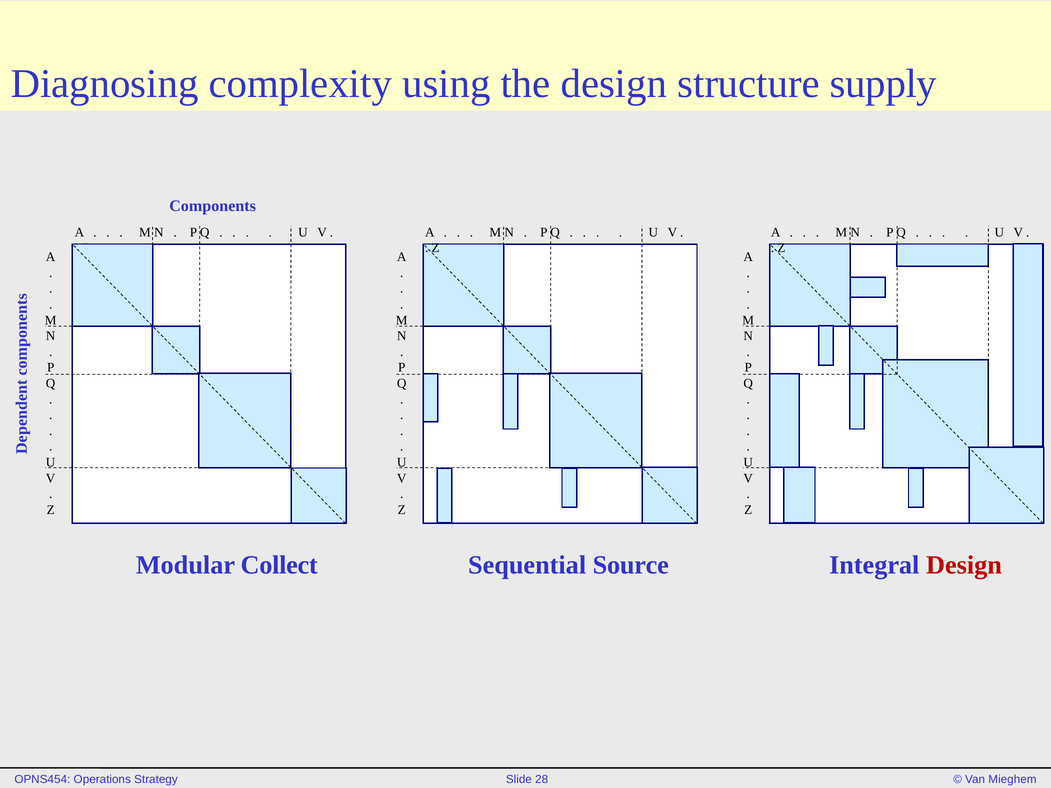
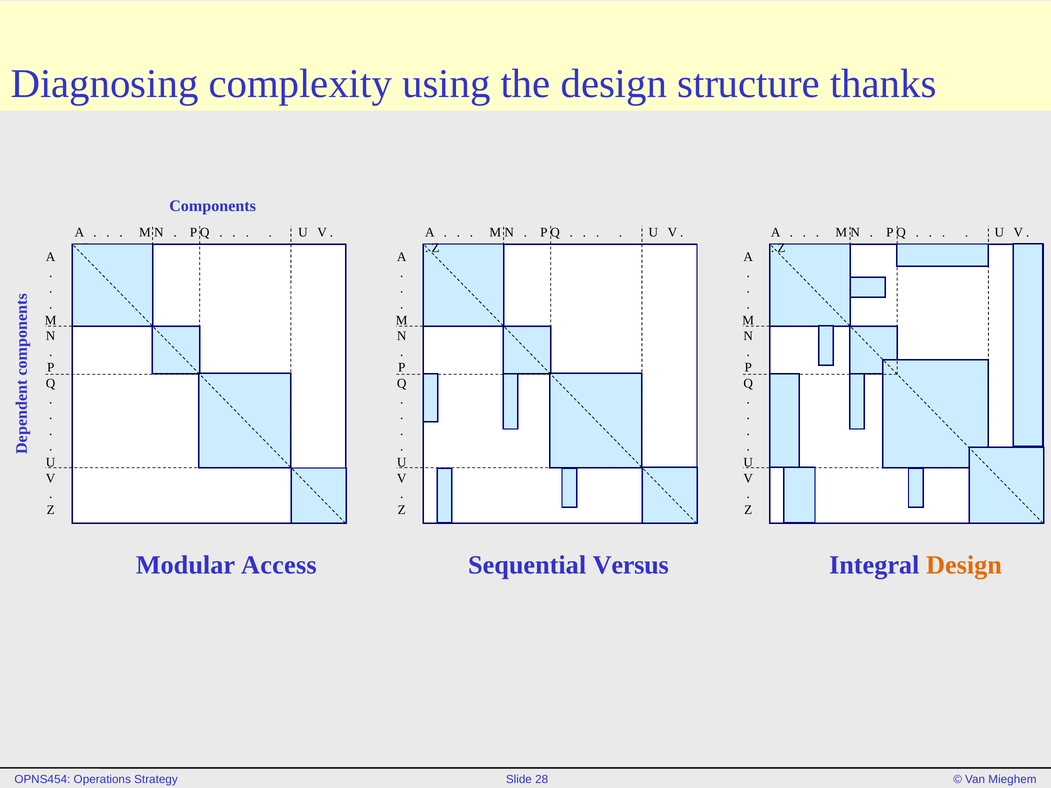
supply: supply -> thanks
Collect: Collect -> Access
Source: Source -> Versus
Design at (964, 565) colour: red -> orange
